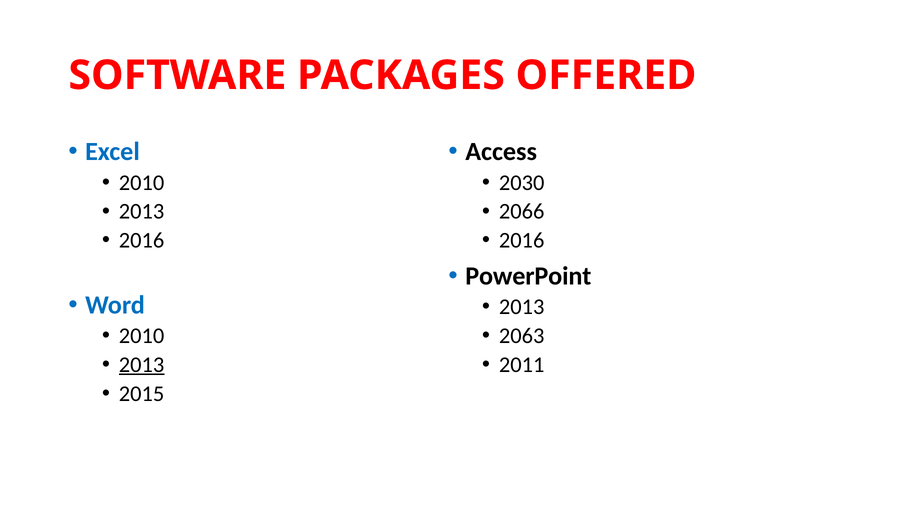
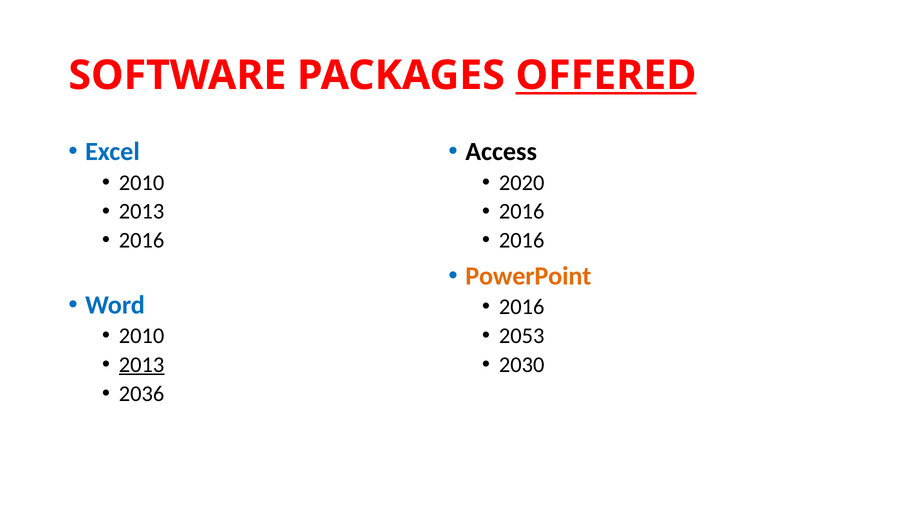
OFFERED underline: none -> present
2030: 2030 -> 2020
2066 at (522, 211): 2066 -> 2016
PowerPoint colour: black -> orange
2013 at (522, 307): 2013 -> 2016
2063: 2063 -> 2053
2011: 2011 -> 2030
2015: 2015 -> 2036
